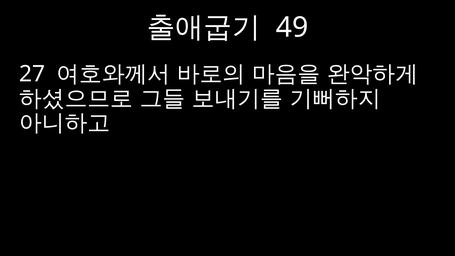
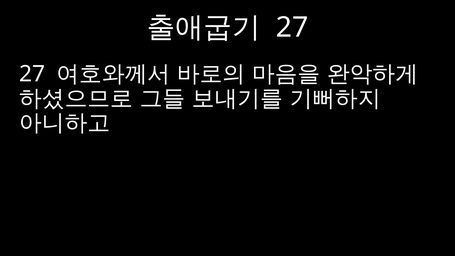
49 at (292, 27): 49 -> 27
